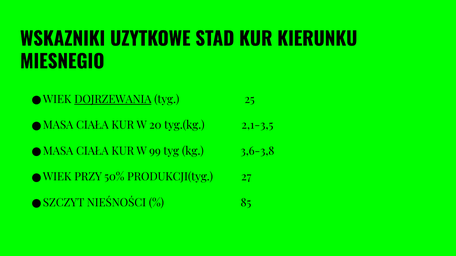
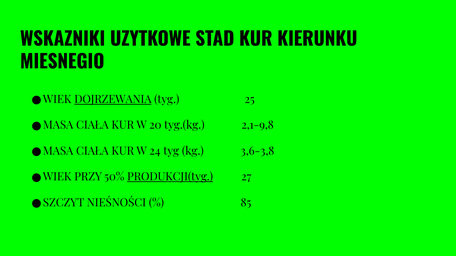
2,1-3,5: 2,1-3,5 -> 2,1-9,8
99: 99 -> 24
PRODUKCJI(tyg underline: none -> present
